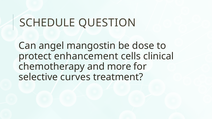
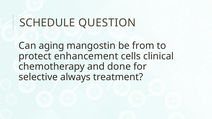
angel: angel -> aging
dose: dose -> from
more: more -> done
curves: curves -> always
